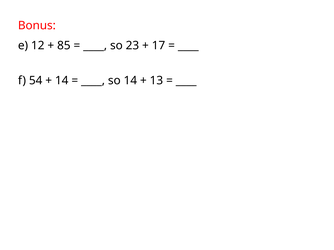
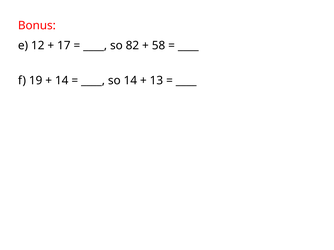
85: 85 -> 17
23: 23 -> 82
17: 17 -> 58
54: 54 -> 19
